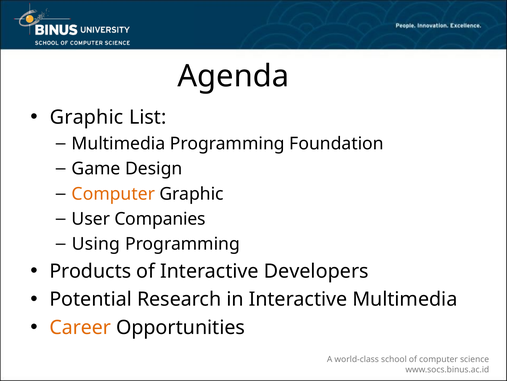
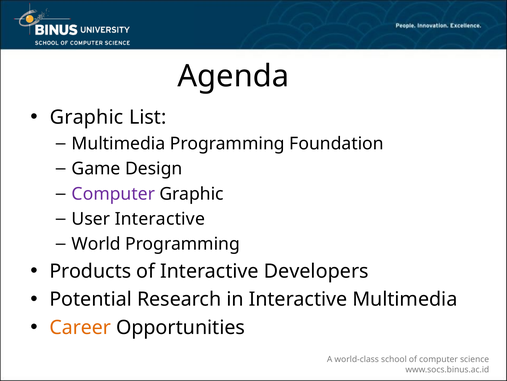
Computer at (113, 193) colour: orange -> purple
User Companies: Companies -> Interactive
Using: Using -> World
